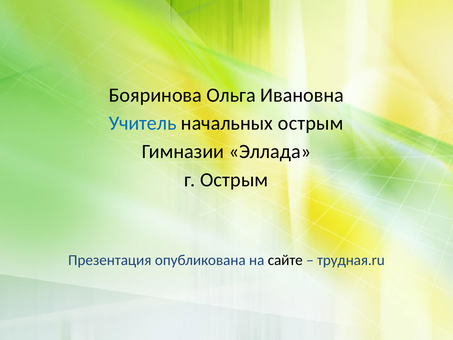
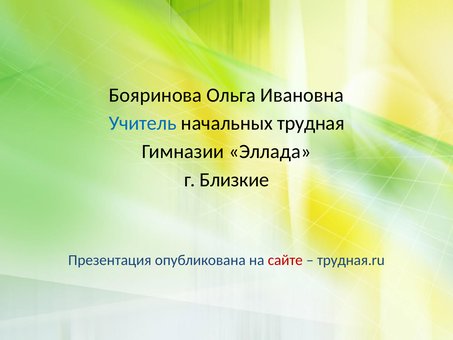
начальных острым: острым -> трудная
г Острым: Острым -> Близкие
сайте colour: black -> red
